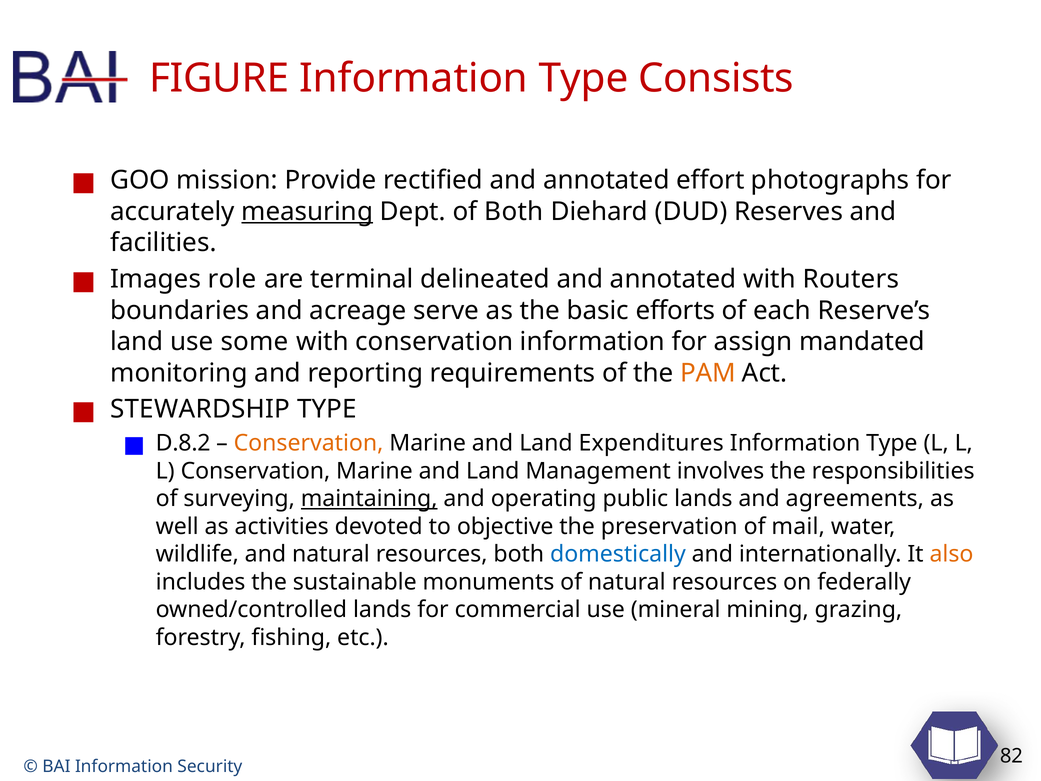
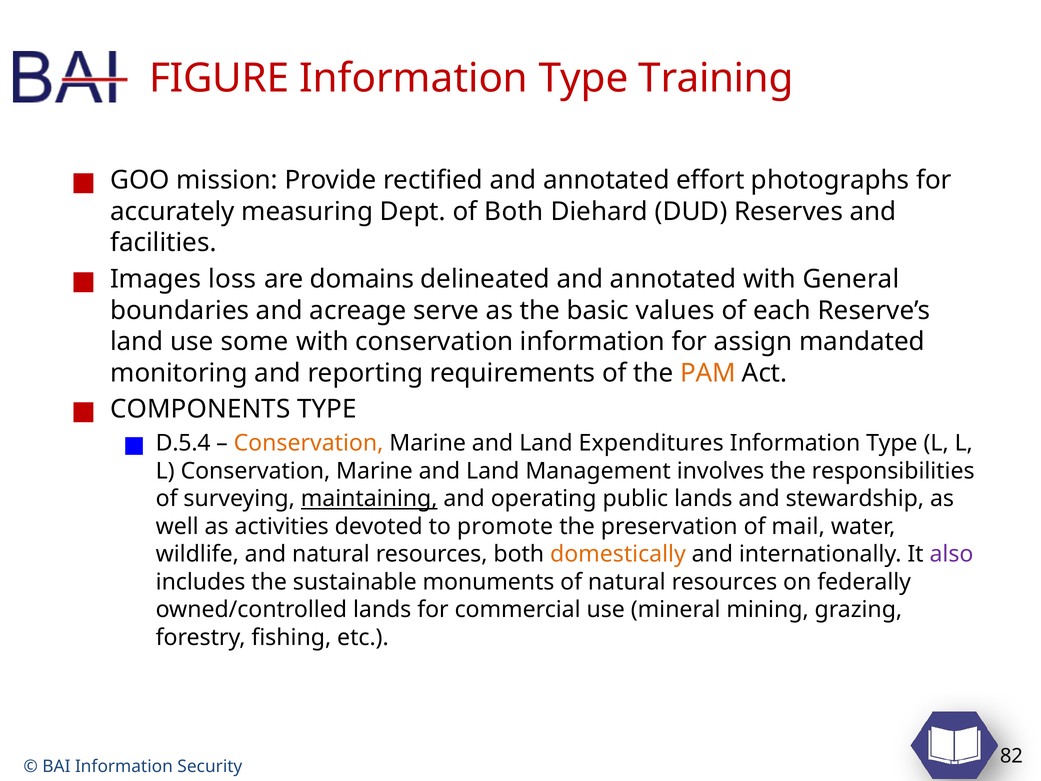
Consists: Consists -> Training
measuring underline: present -> none
role: role -> loss
terminal: terminal -> domains
Routers: Routers -> General
efforts: efforts -> values
STEWARDSHIP: STEWARDSHIP -> COMPONENTS
D.8.2: D.8.2 -> D.5.4
agreements: agreements -> stewardship
objective: objective -> promote
domestically colour: blue -> orange
also colour: orange -> purple
